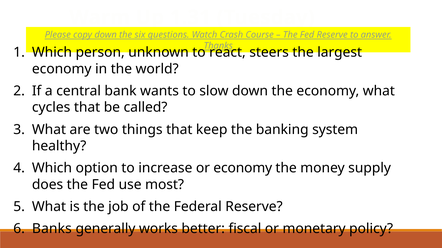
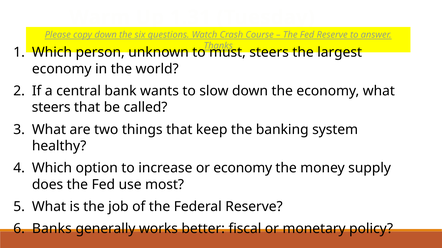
react: react -> must
cycles at (51, 108): cycles -> steers
